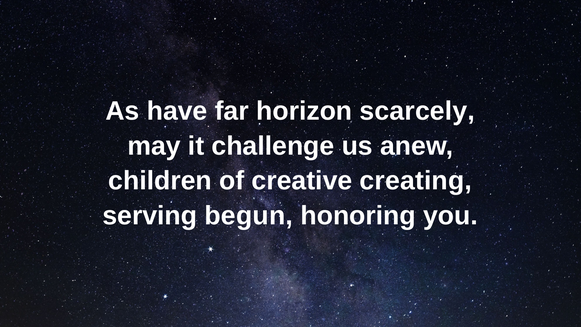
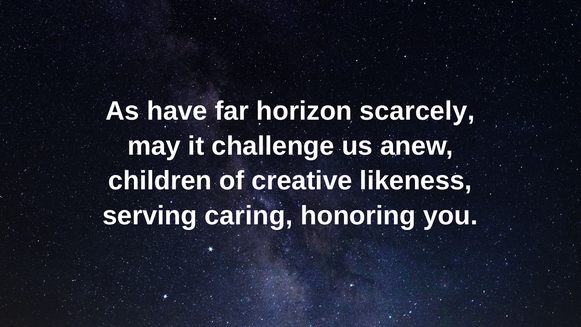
creating: creating -> likeness
begun: begun -> caring
